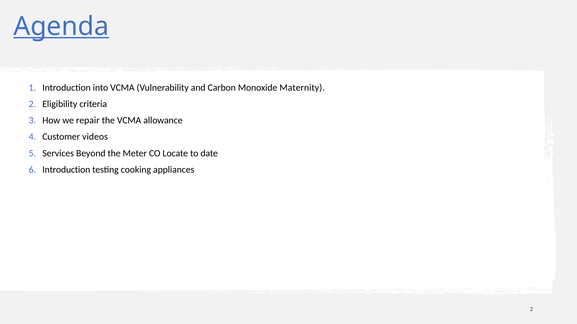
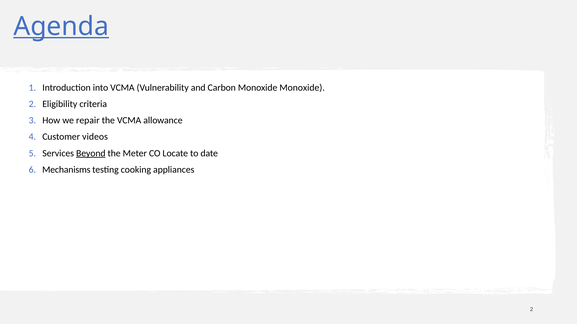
Monoxide Maternity: Maternity -> Monoxide
Beyond underline: none -> present
Introduction at (66, 170): Introduction -> Mechanisms
